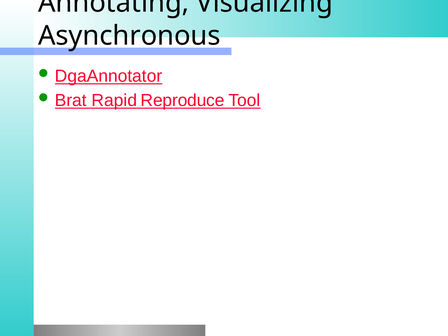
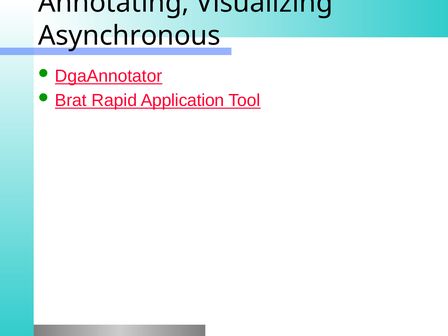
Reproduce: Reproduce -> Application
